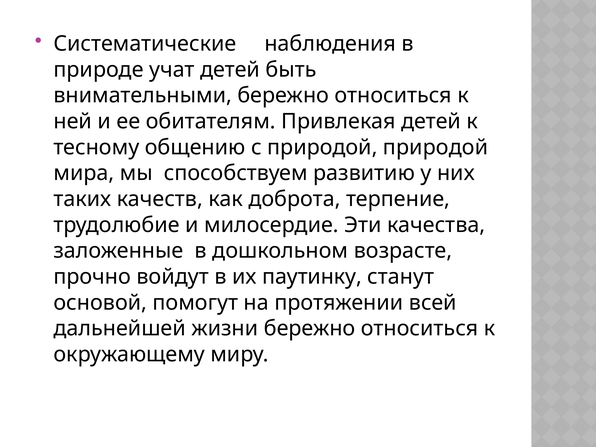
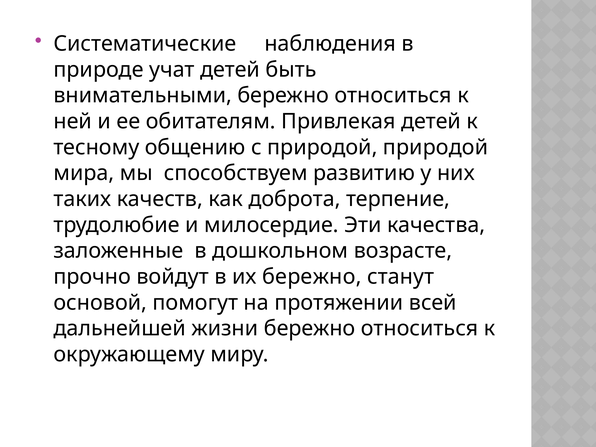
их паутинку: паутинку -> бережно
